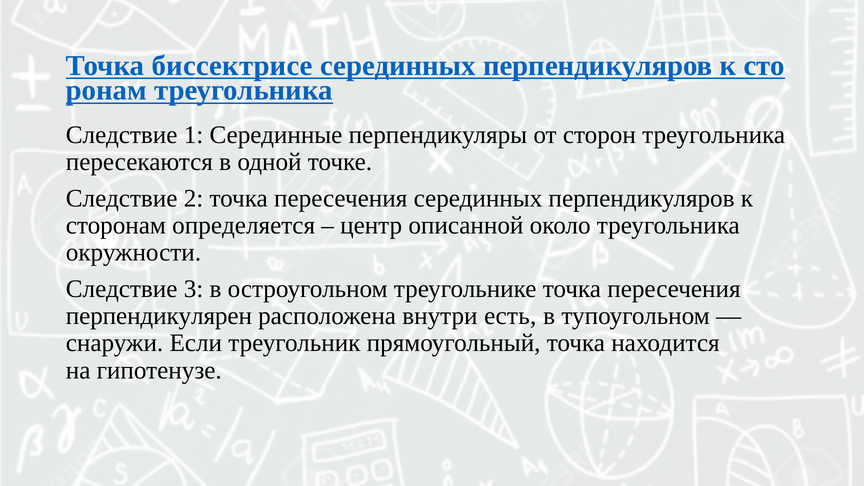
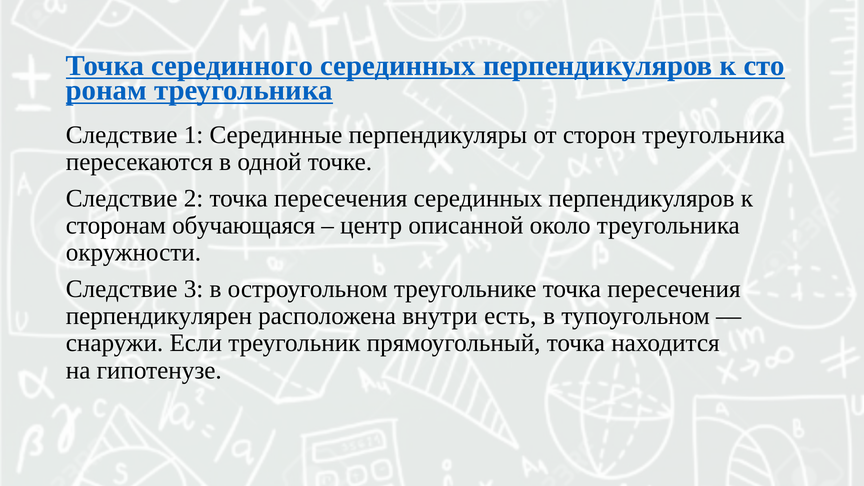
биссектрисе: биссектрисе -> серединного
определяется: определяется -> обучающаяся
